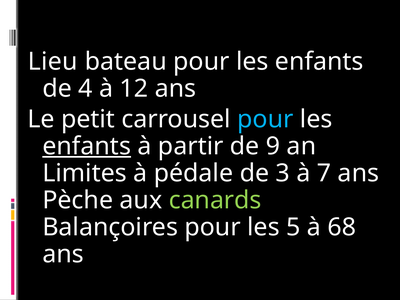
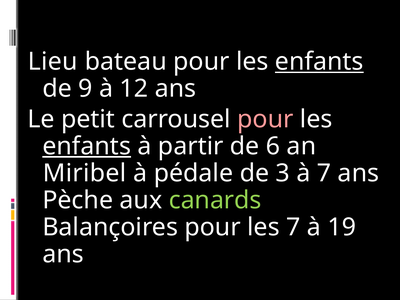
enfants at (319, 62) underline: none -> present
4: 4 -> 9
pour at (265, 119) colour: light blue -> pink
9: 9 -> 6
Limites: Limites -> Miribel
les 5: 5 -> 7
68: 68 -> 19
